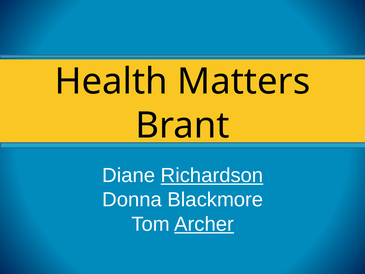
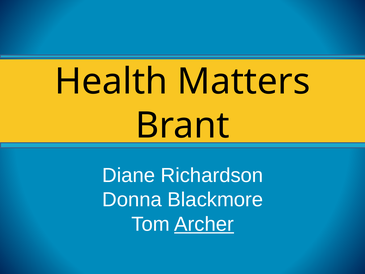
Richardson underline: present -> none
